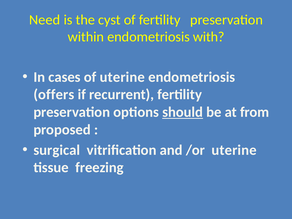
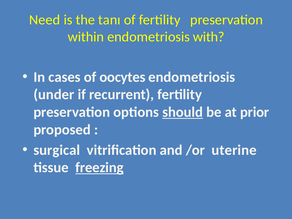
cyst: cyst -> tanı
of uterine: uterine -> oocytes
offers: offers -> under
from: from -> prior
freezing underline: none -> present
